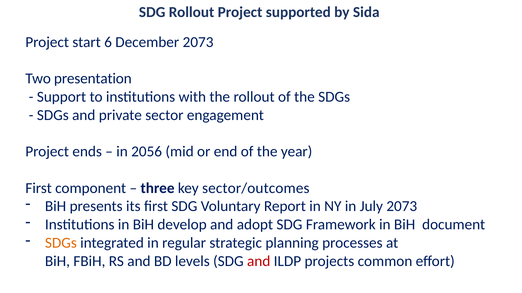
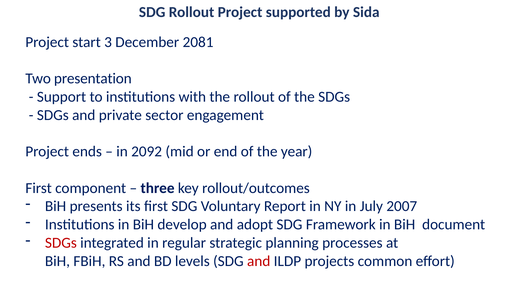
6: 6 -> 3
December 2073: 2073 -> 2081
2056: 2056 -> 2092
sector/outcomes: sector/outcomes -> rollout/outcomes
July 2073: 2073 -> 2007
SDGs at (61, 243) colour: orange -> red
